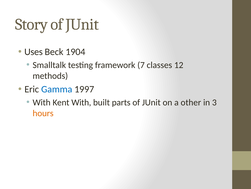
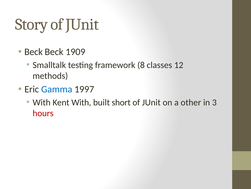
Uses at (34, 52): Uses -> Beck
1904: 1904 -> 1909
7: 7 -> 8
parts: parts -> short
hours colour: orange -> red
